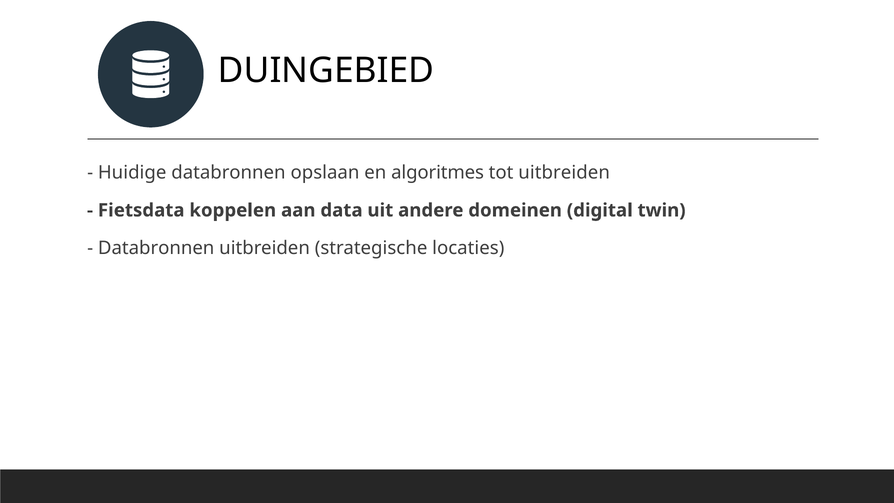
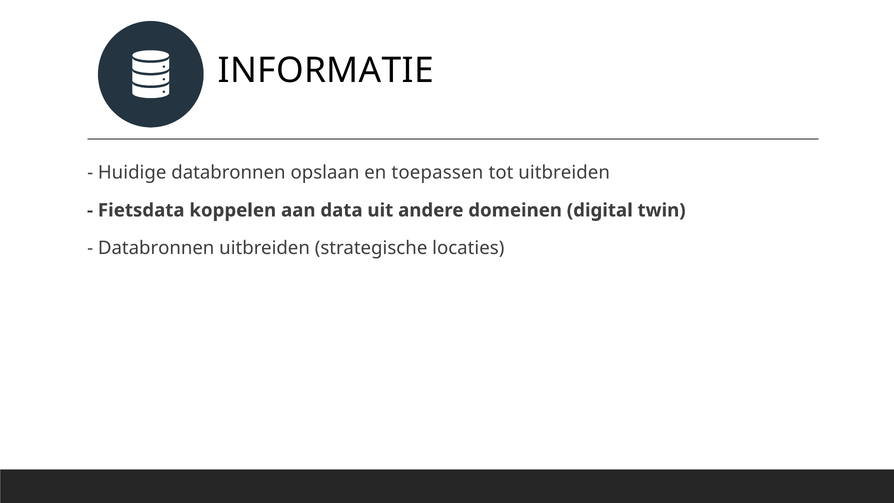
DUINGEBIED: DUINGEBIED -> INFORMATIE
algoritmes: algoritmes -> toepassen
